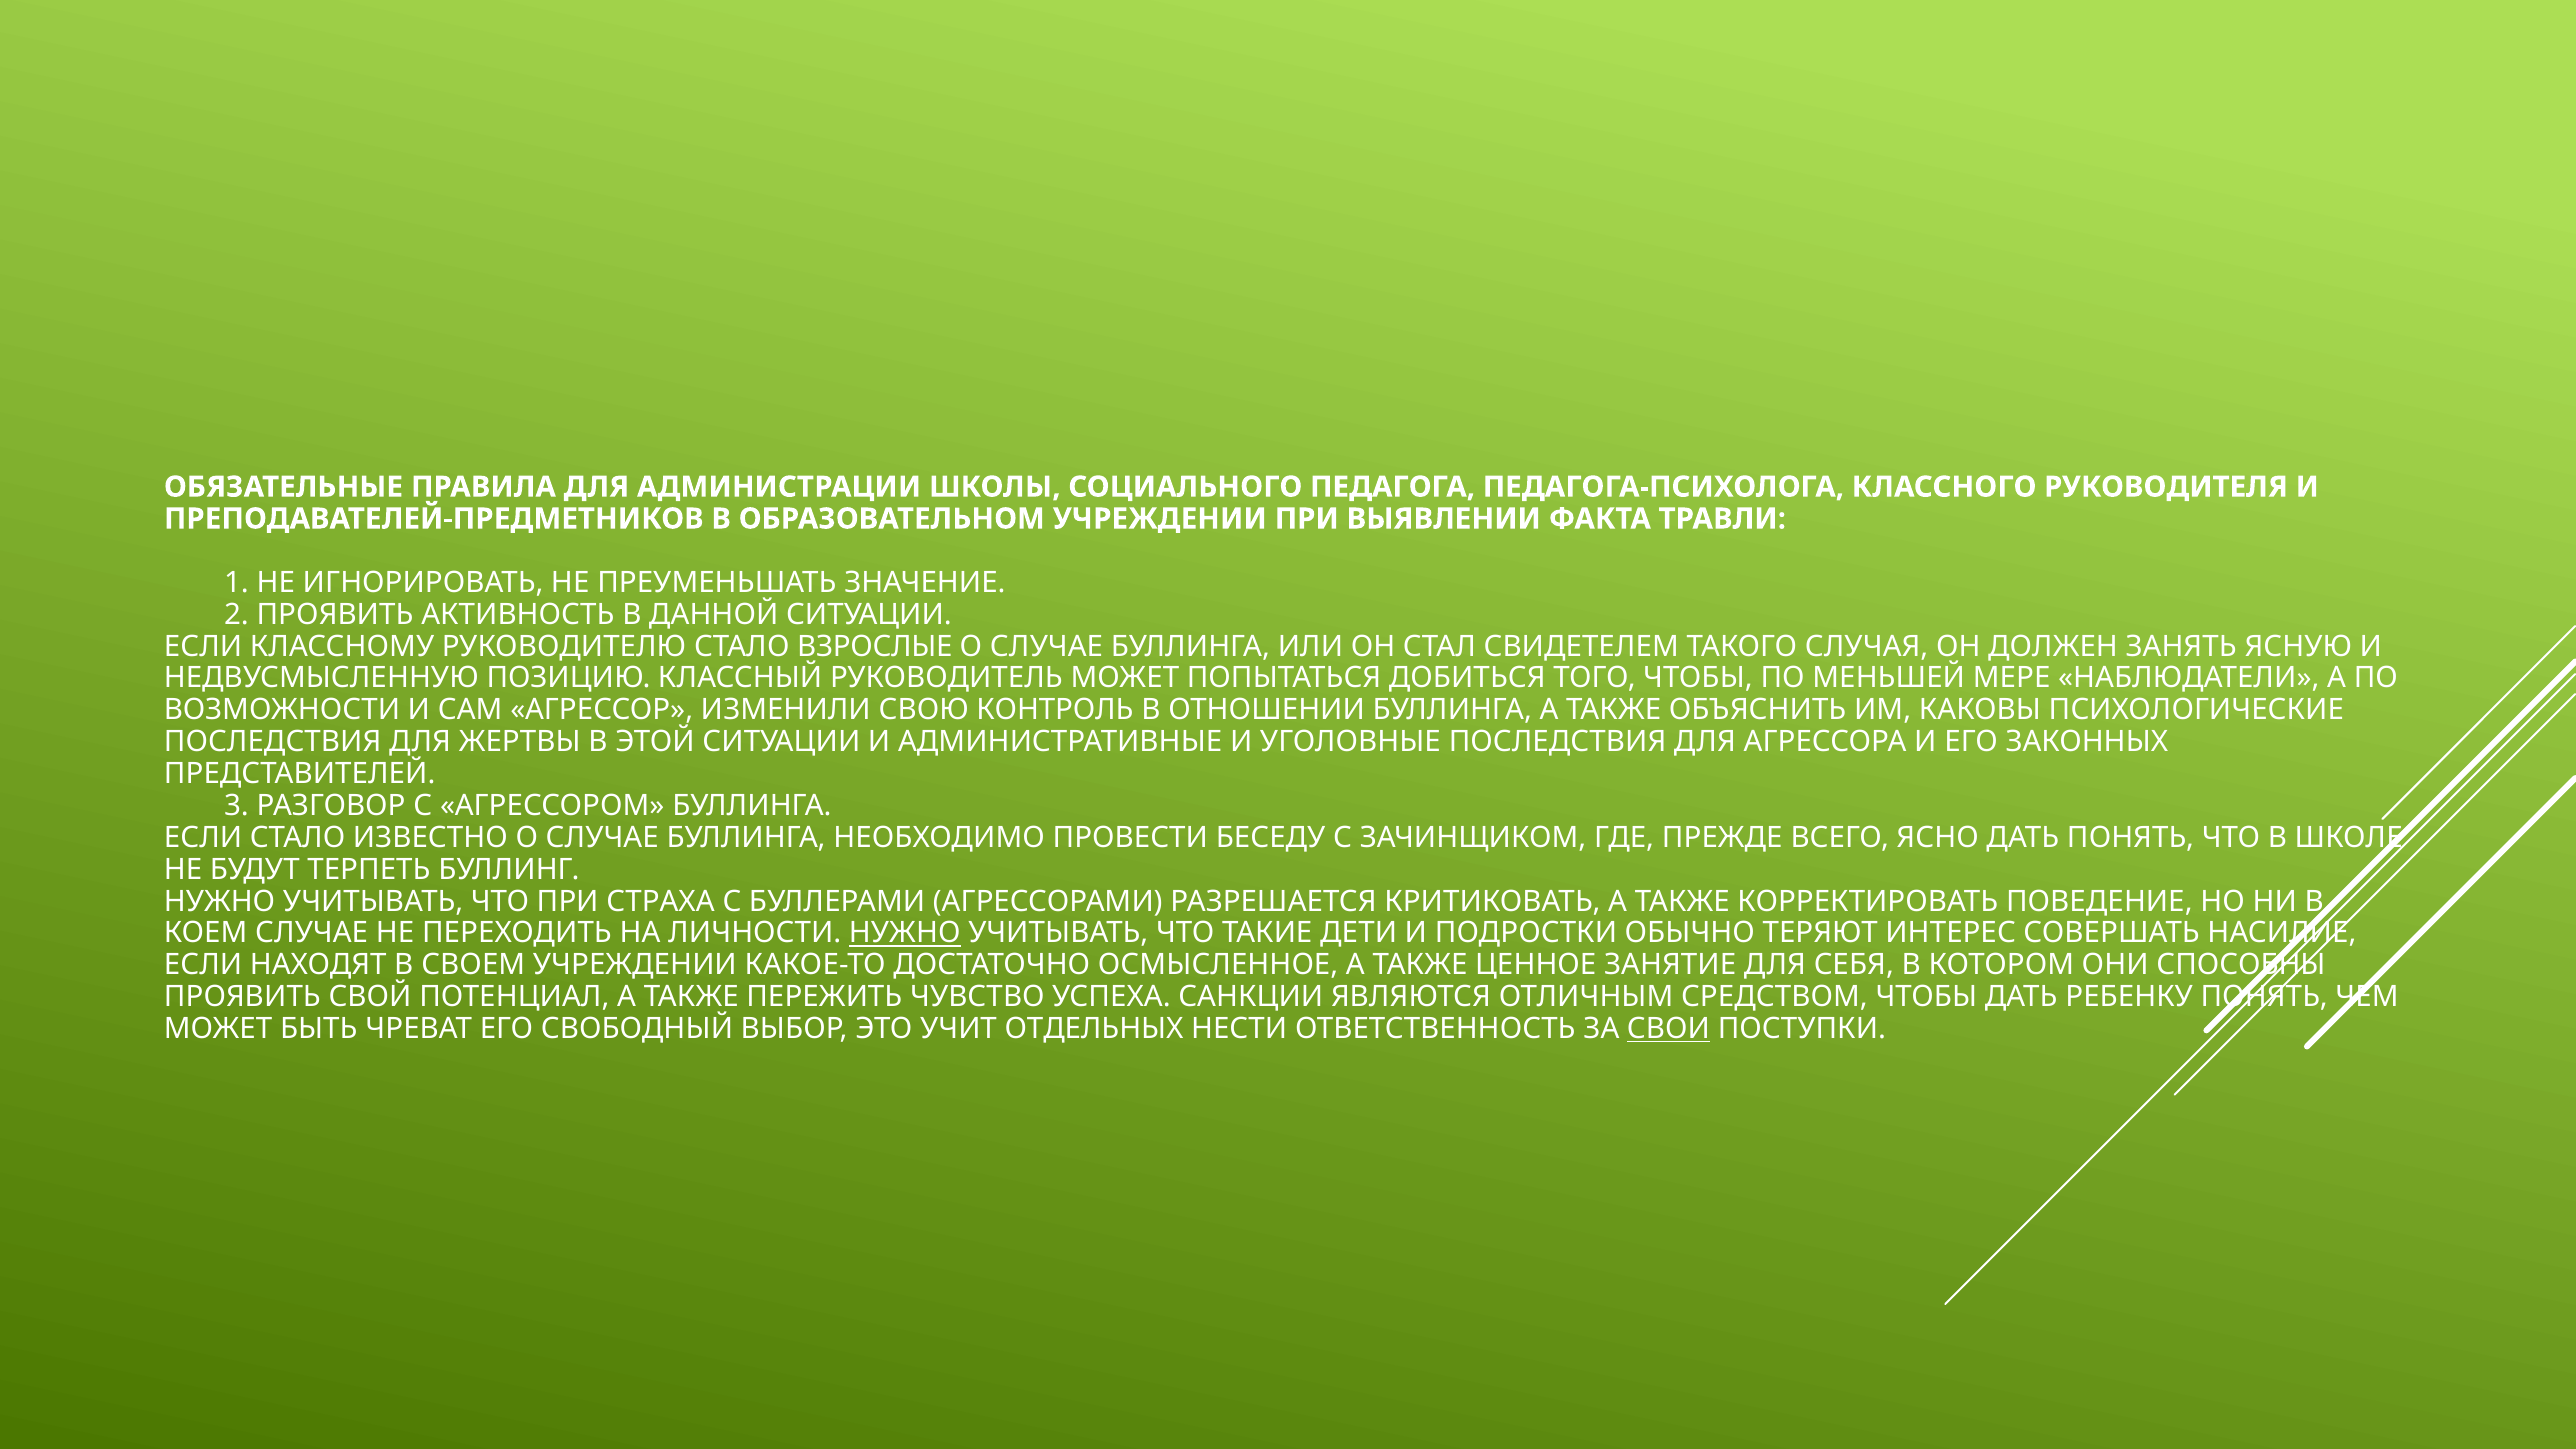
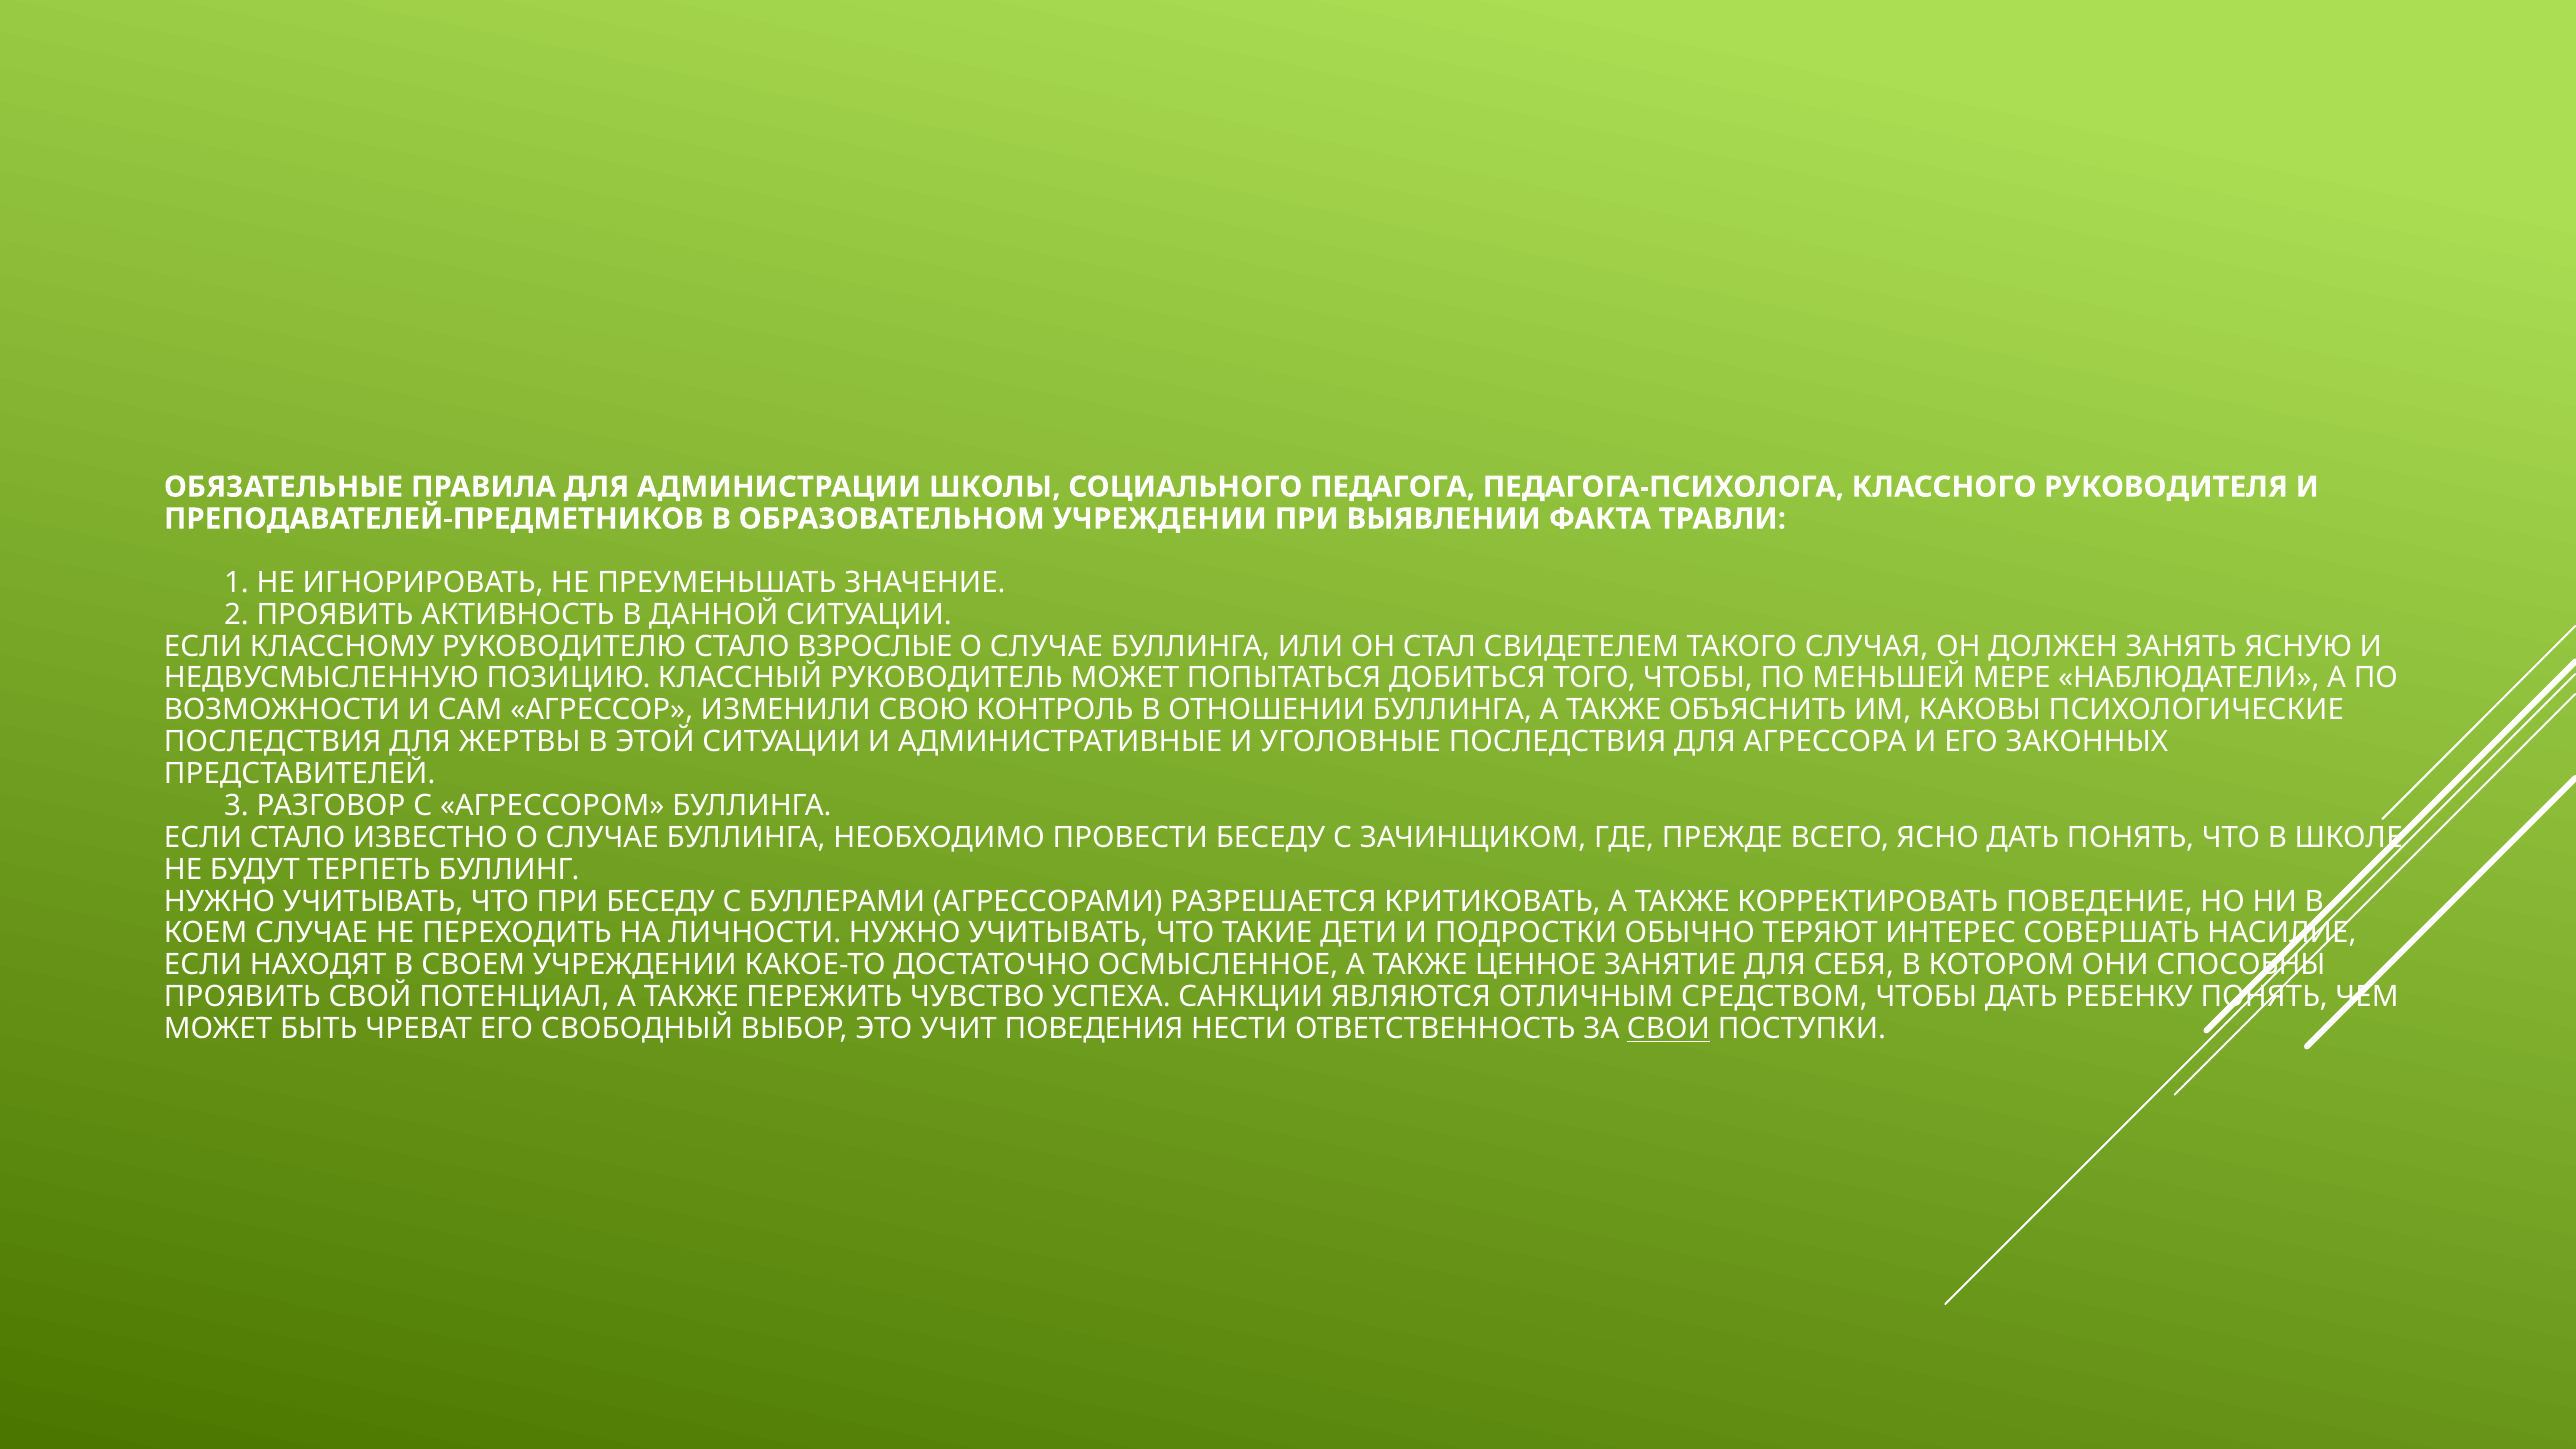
ПРИ СТРАХА: СТРАХА -> БЕСЕДУ
НУЖНО at (905, 933) underline: present -> none
ОТДЕЛЬНЫХ: ОТДЕЛЬНЫХ -> ПОВЕДЕНИЯ
